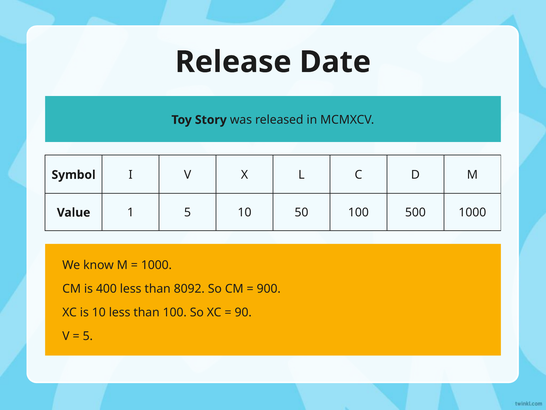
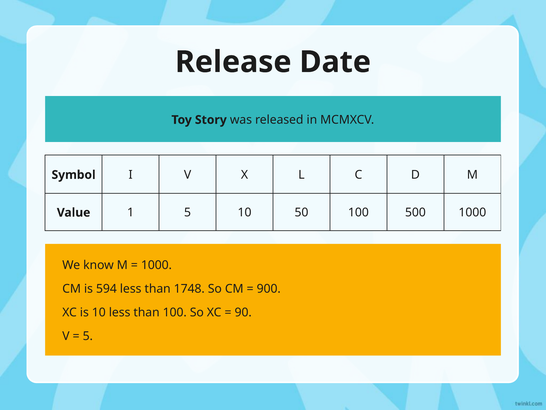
400: 400 -> 594
8092: 8092 -> 1748
